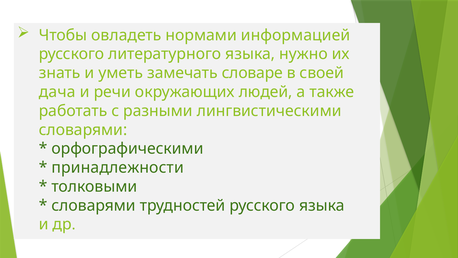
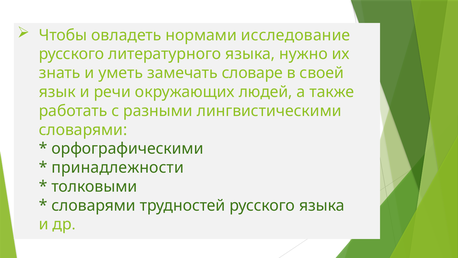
информацией: информацией -> исследование
дача: дача -> язык
